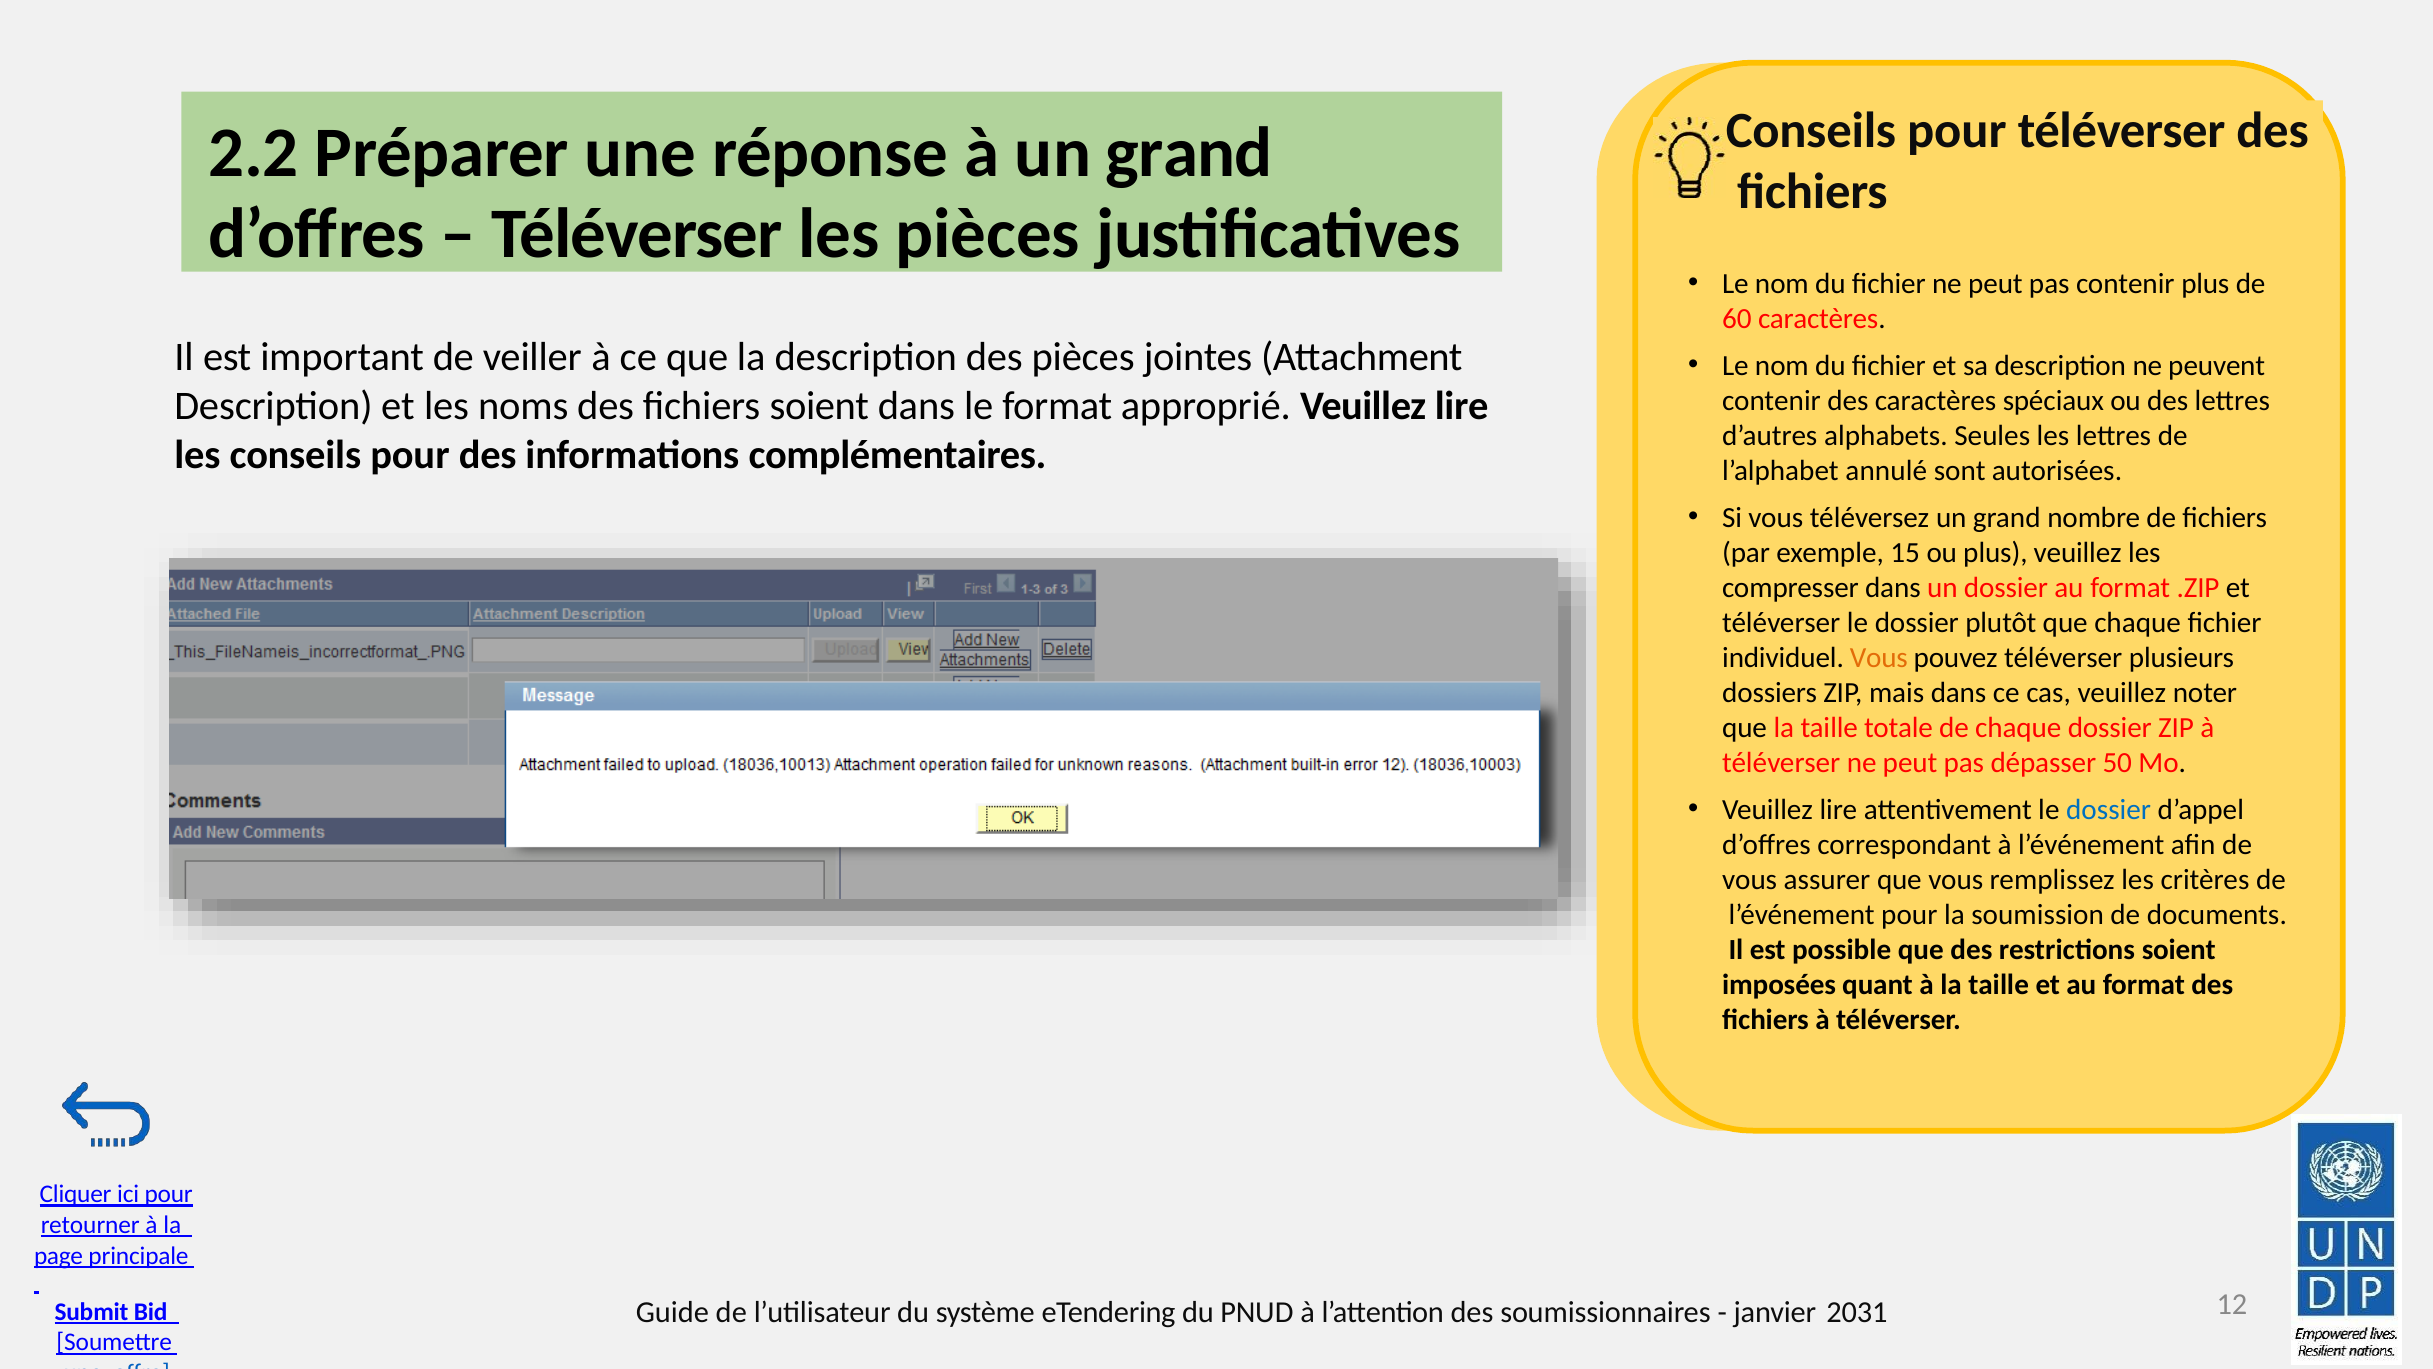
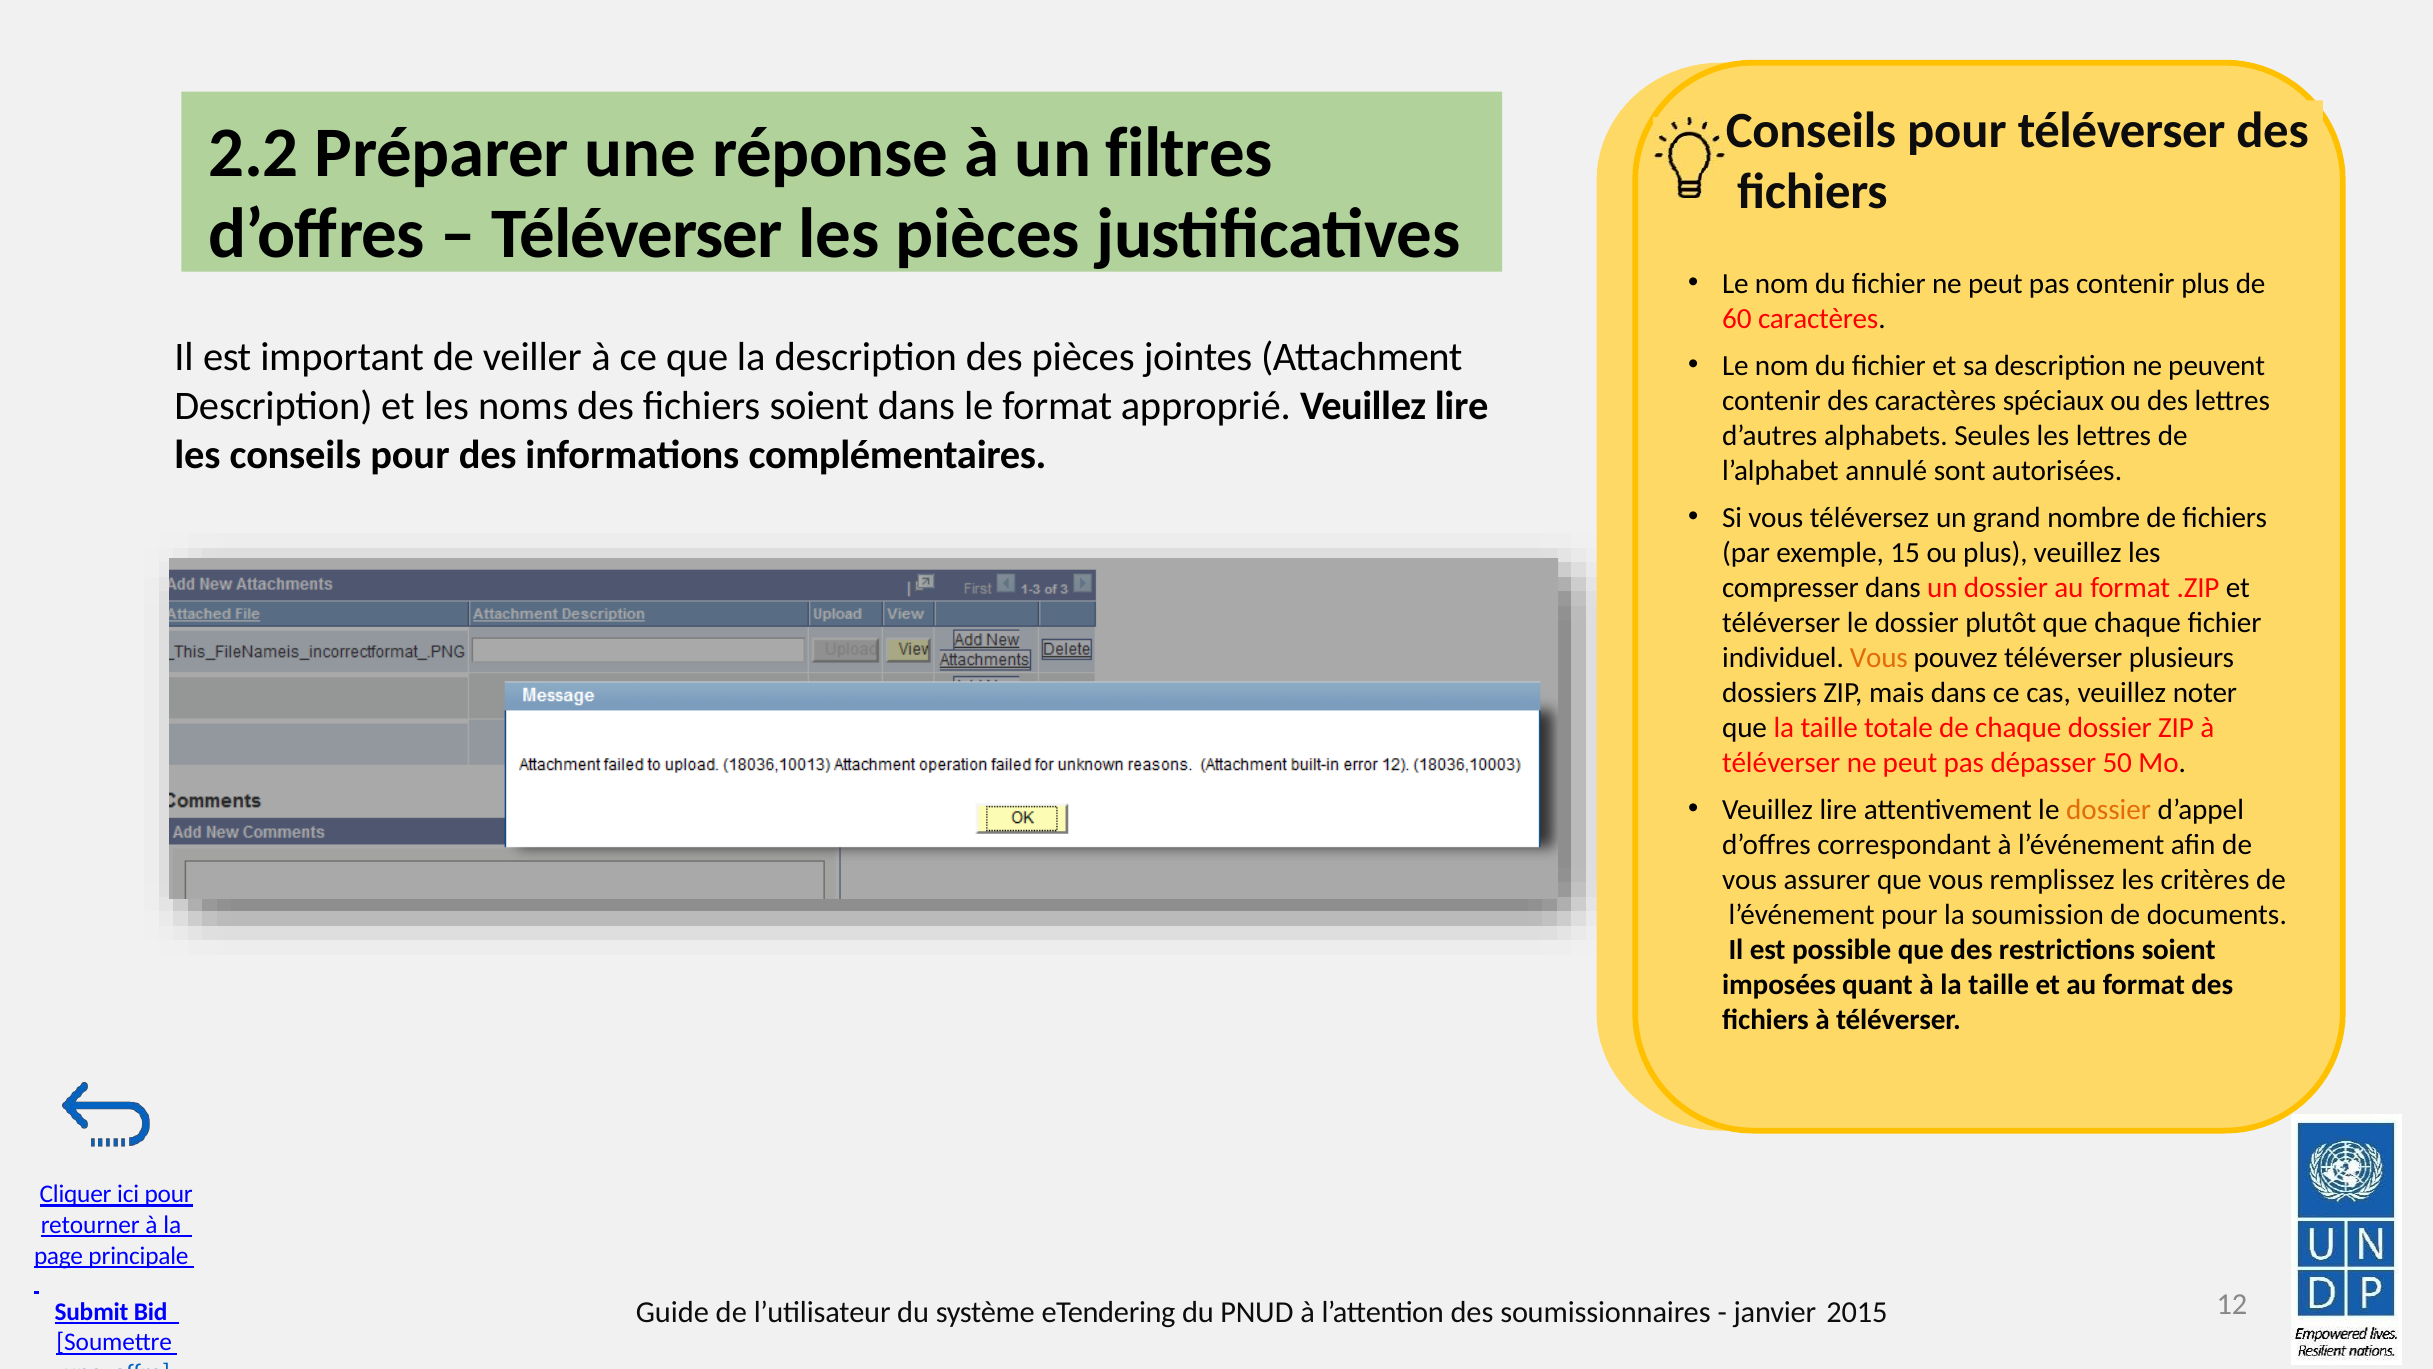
à un grand: grand -> filtres
dossier at (2109, 810) colour: blue -> orange
2031: 2031 -> 2015
